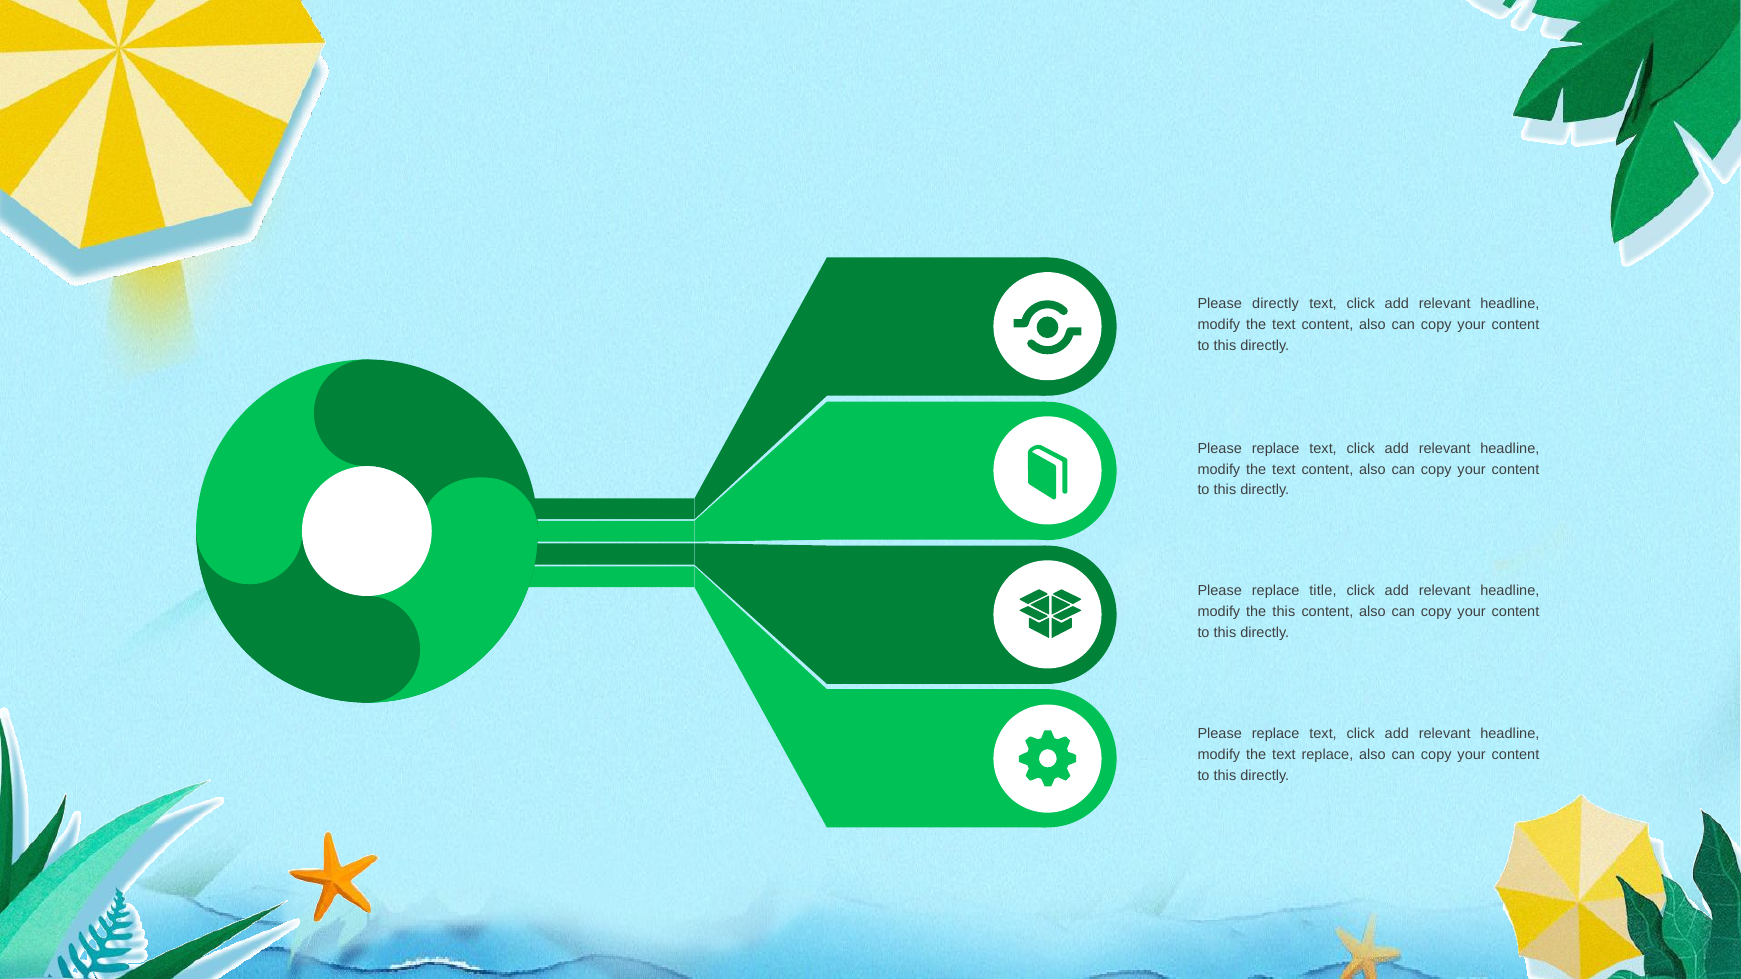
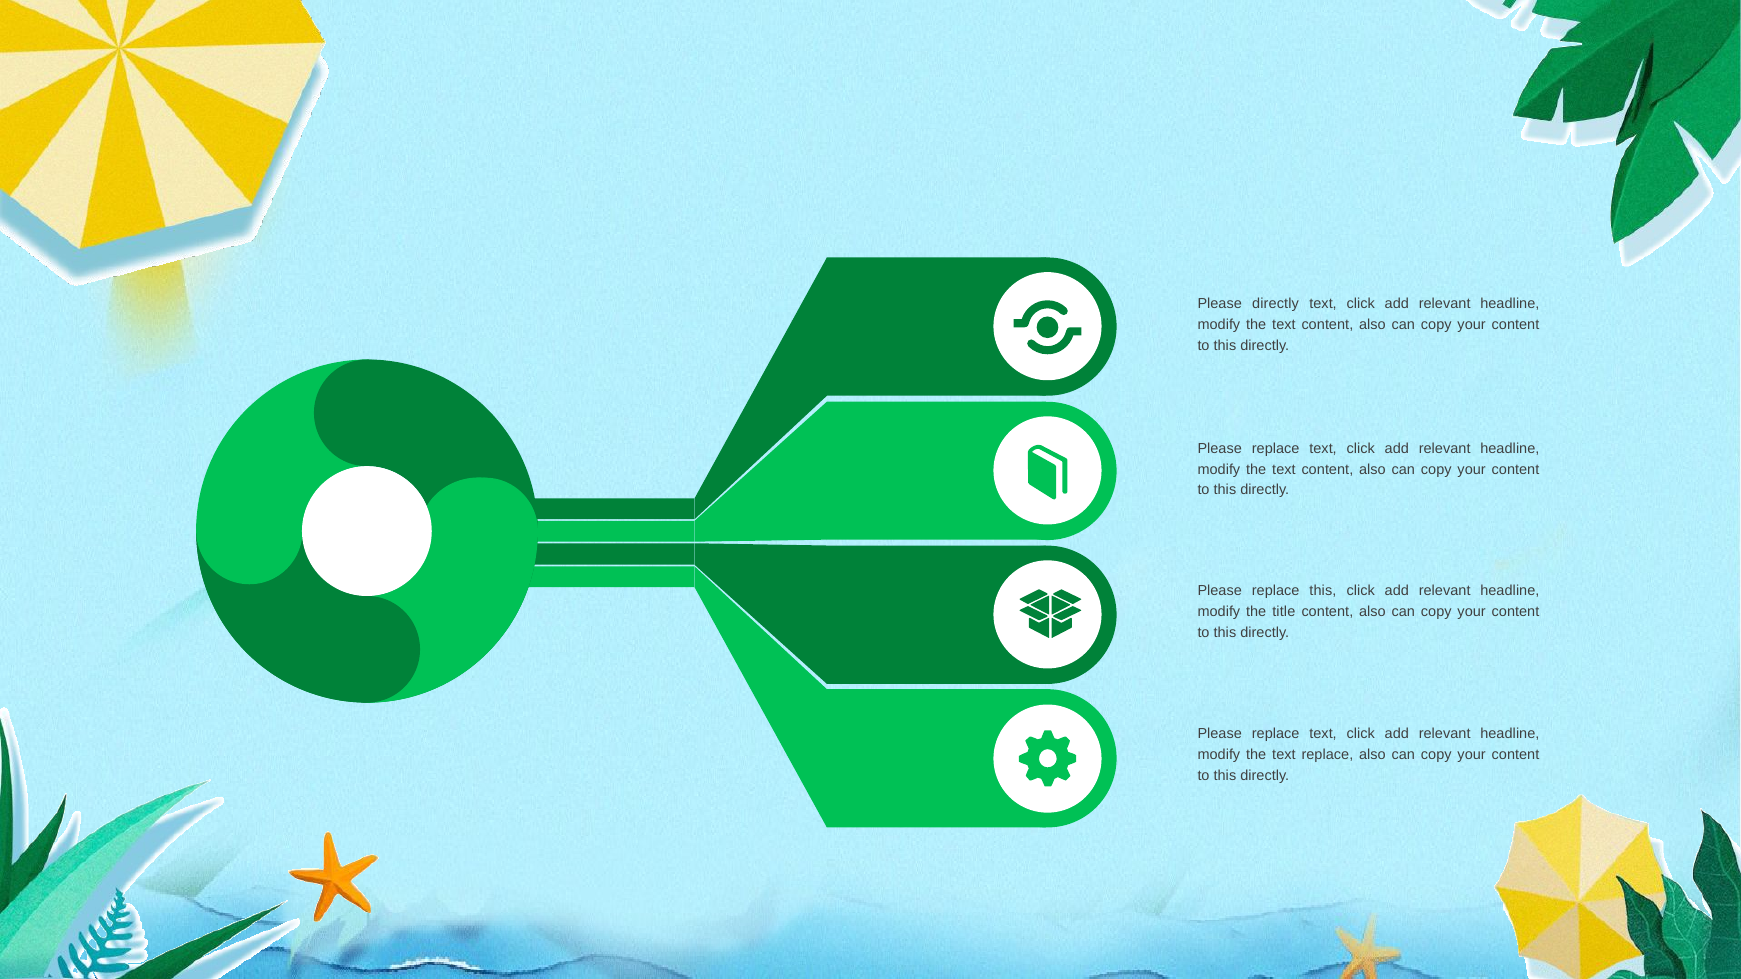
replace title: title -> this
the this: this -> title
